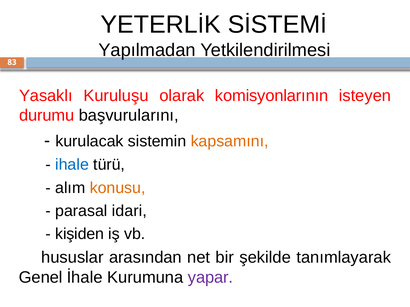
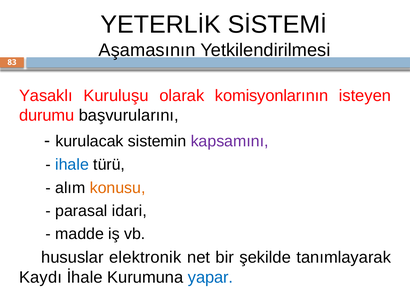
Yapılmadan: Yapılmadan -> Aşamasının
kapsamını colour: orange -> purple
kişiden: kişiden -> madde
arasından: arasından -> elektronik
Genel: Genel -> Kaydı
yapar colour: purple -> blue
